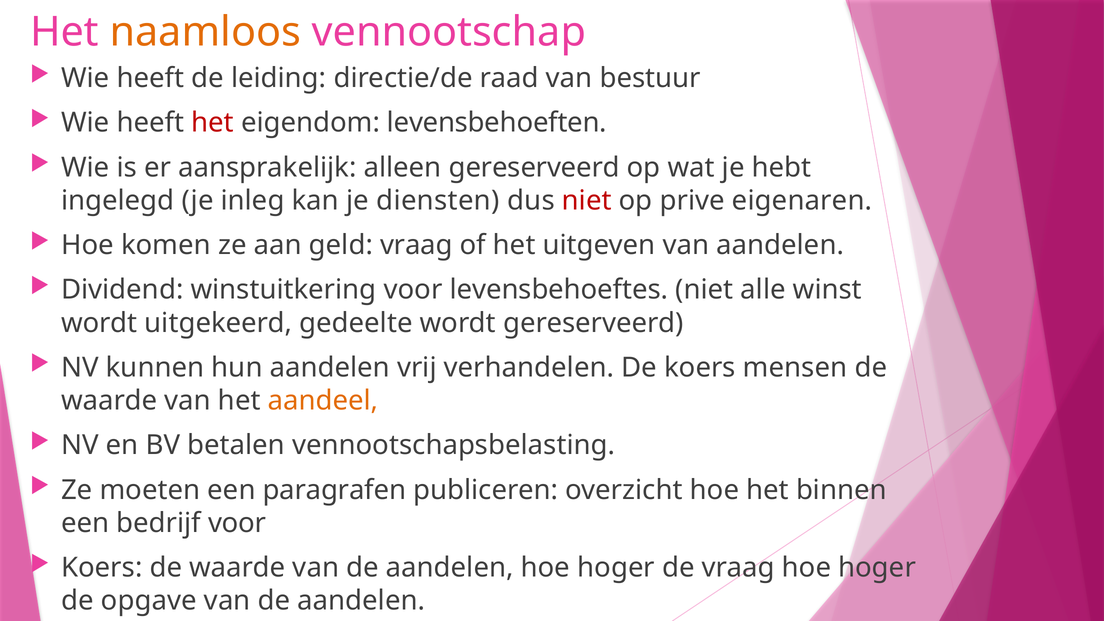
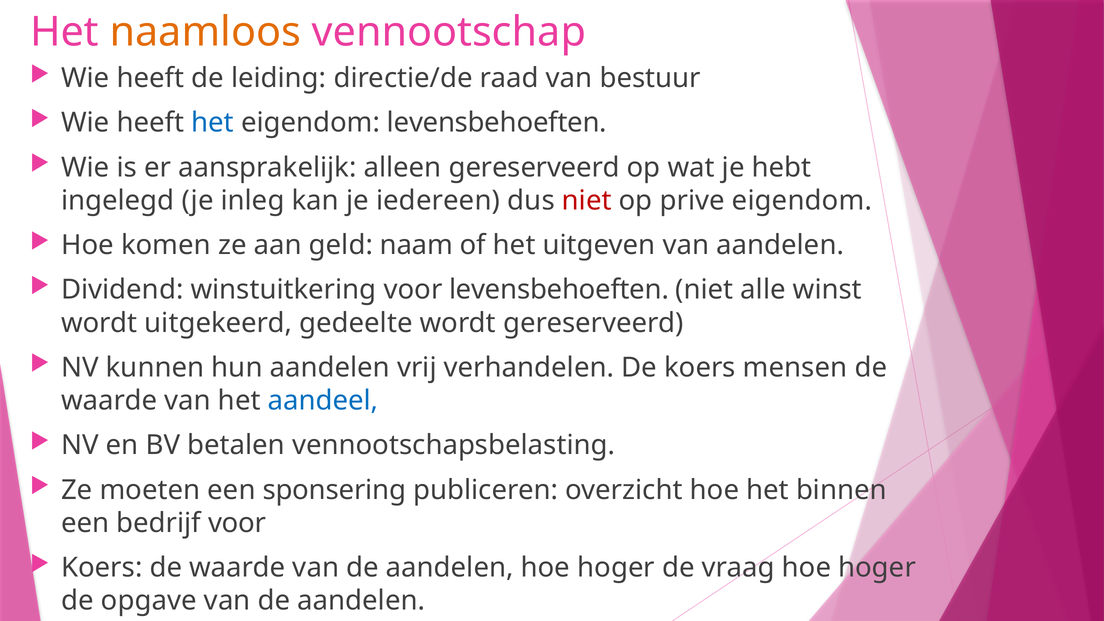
het at (213, 123) colour: red -> blue
diensten: diensten -> iedereen
prive eigenaren: eigenaren -> eigendom
geld vraag: vraag -> naam
voor levensbehoeftes: levensbehoeftes -> levensbehoeften
aandeel colour: orange -> blue
paragrafen: paragrafen -> sponsering
